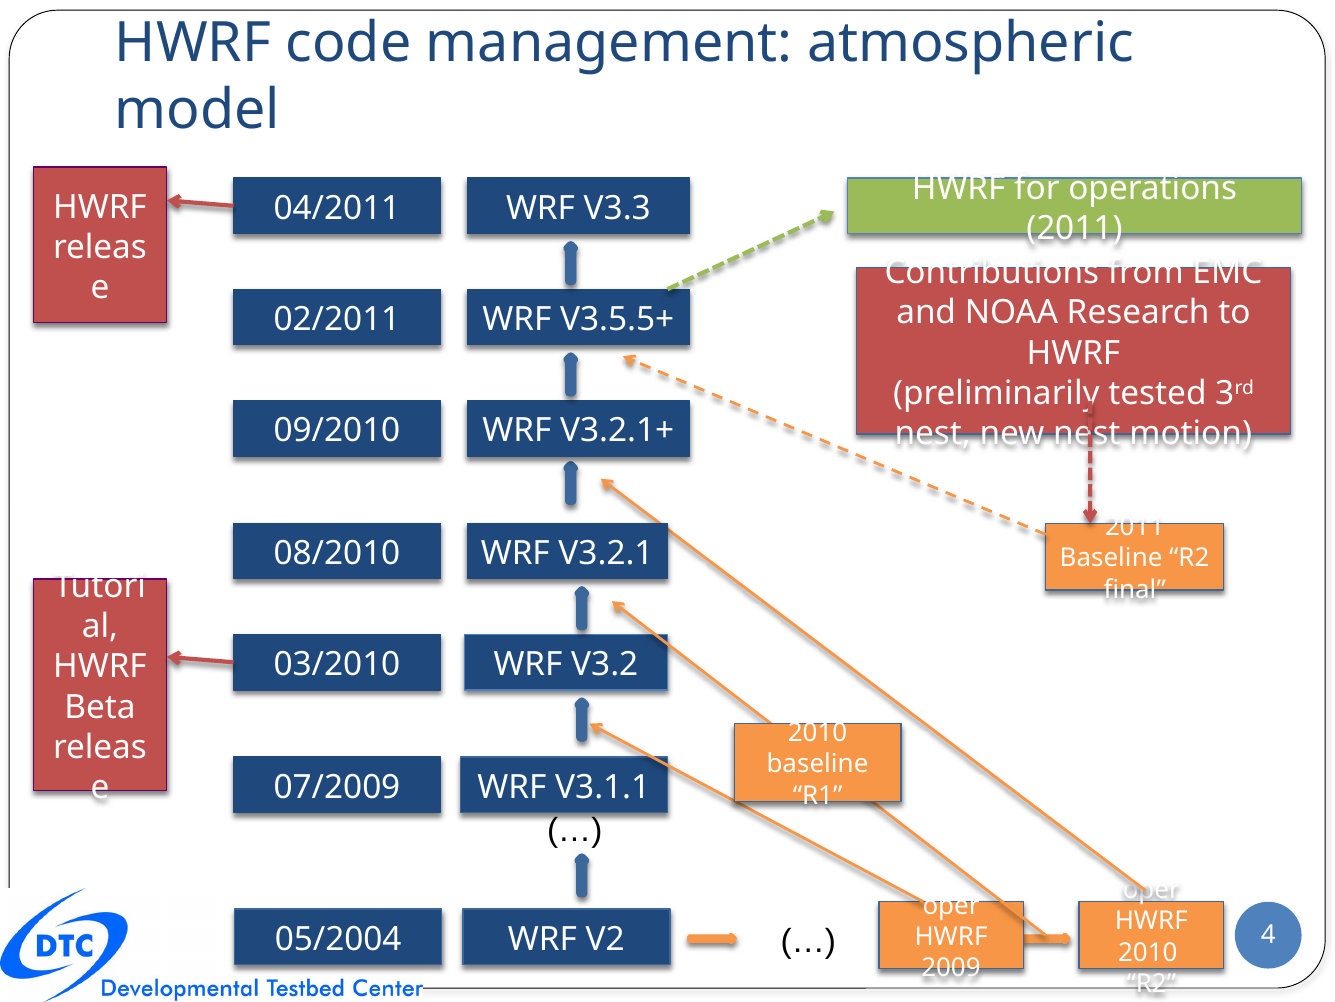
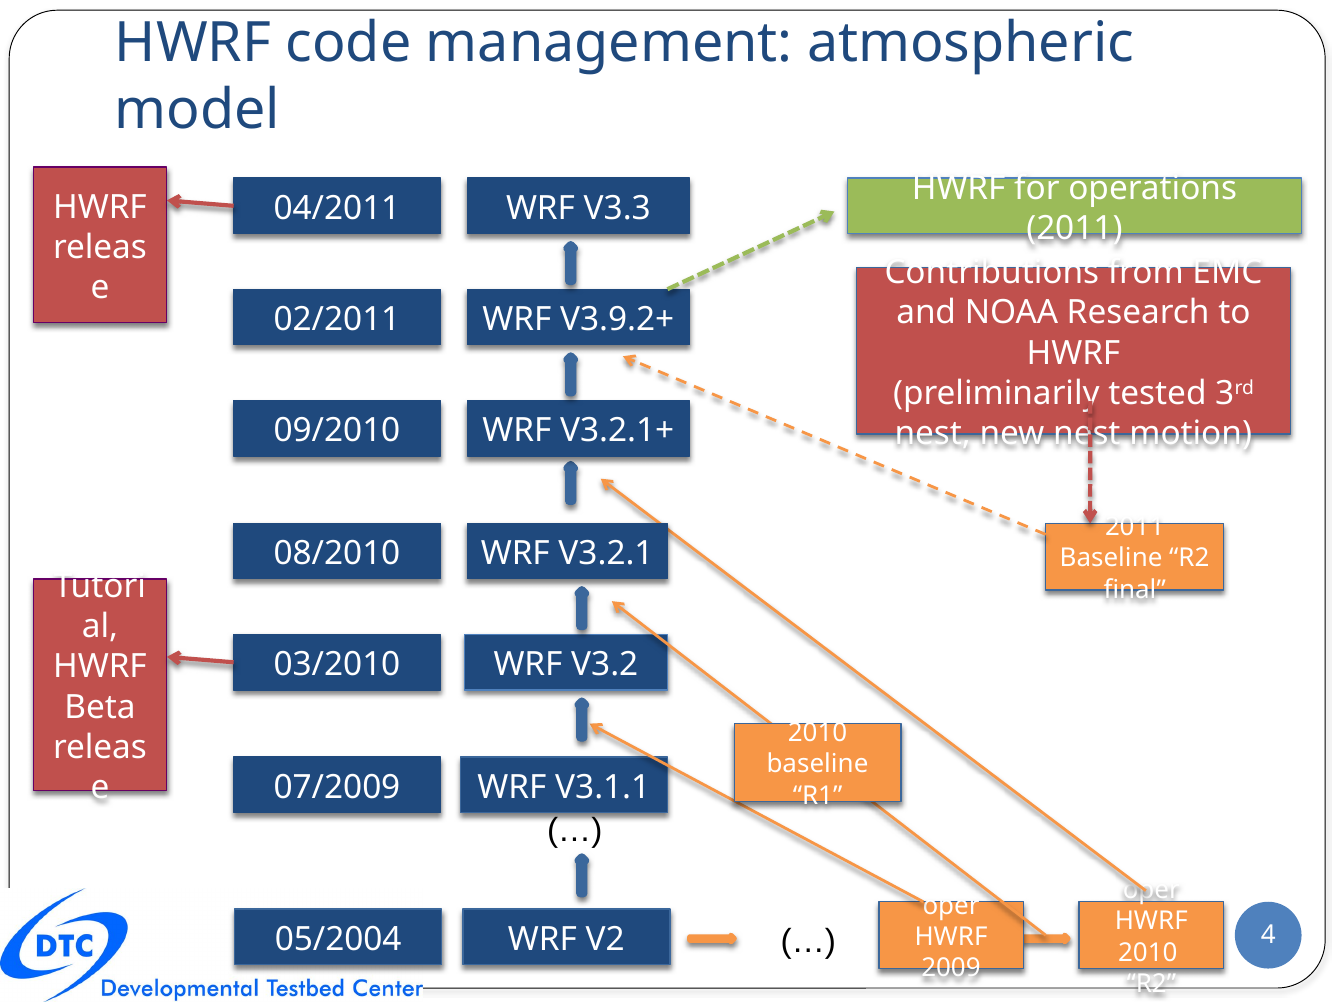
V3.5.5+: V3.5.5+ -> V3.9.2+
